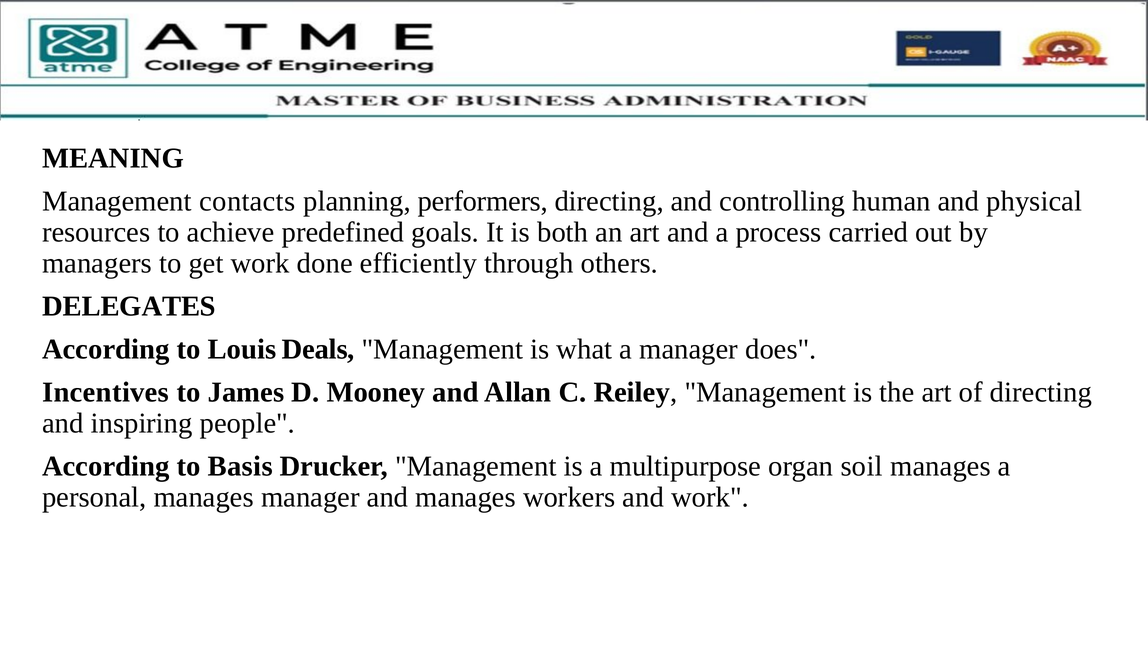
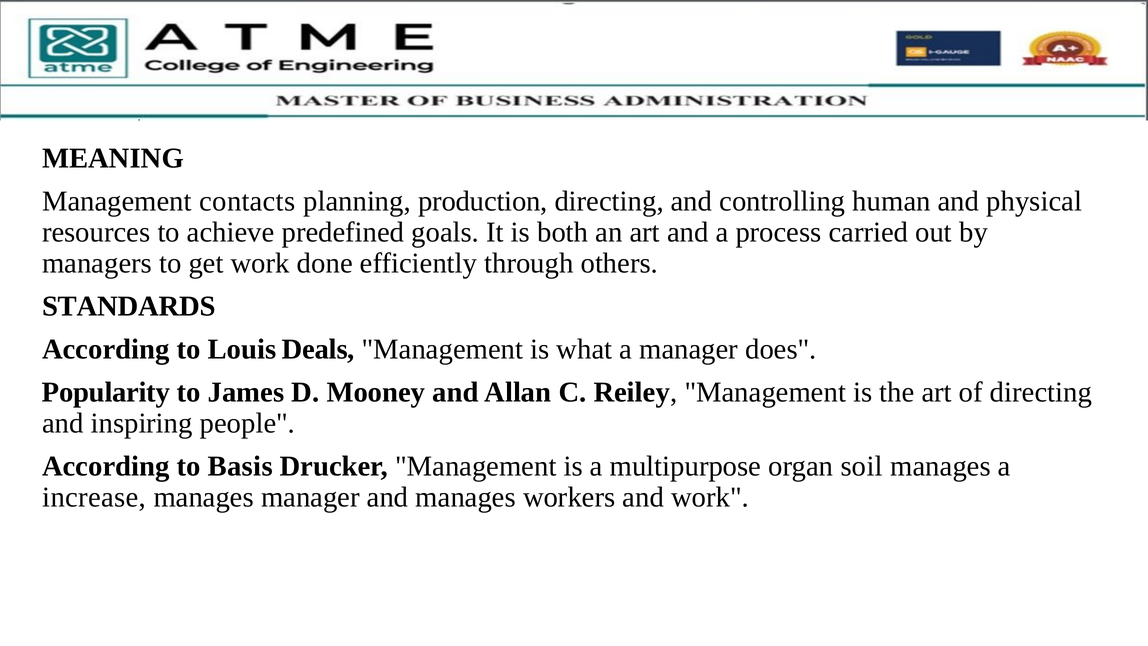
performers: performers -> production
DELEGATES: DELEGATES -> STANDARDS
Incentives: Incentives -> Popularity
personal: personal -> increase
